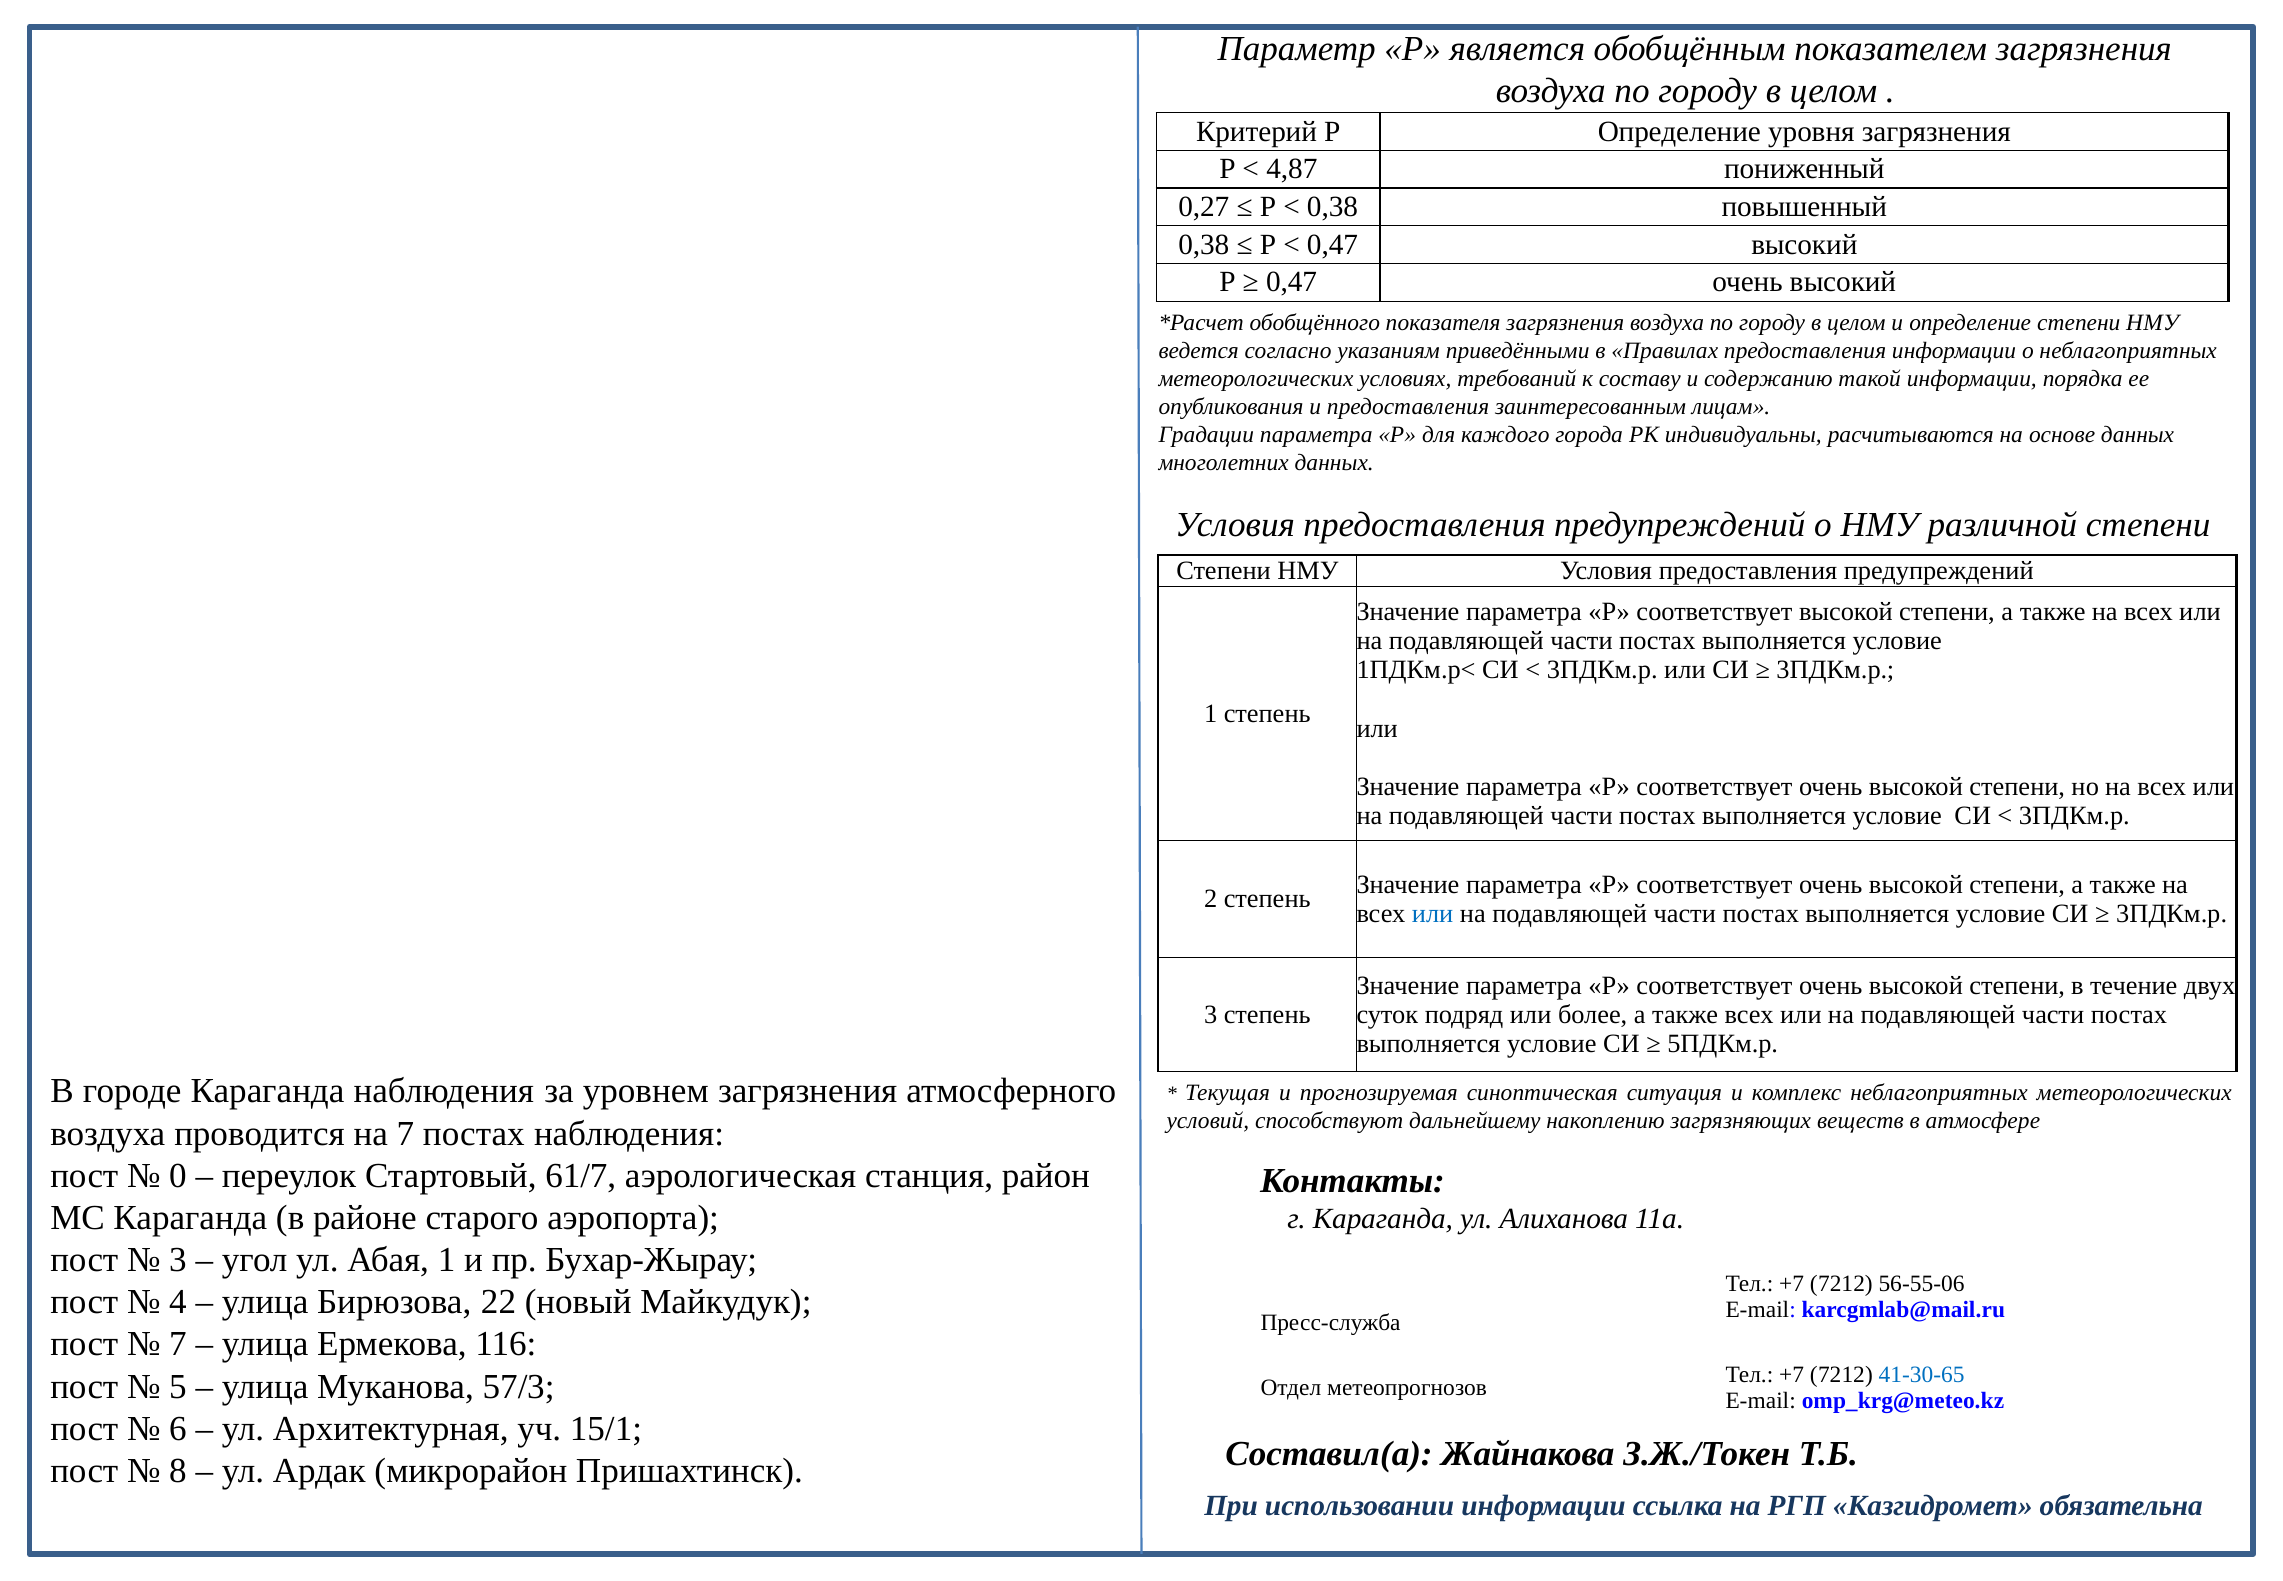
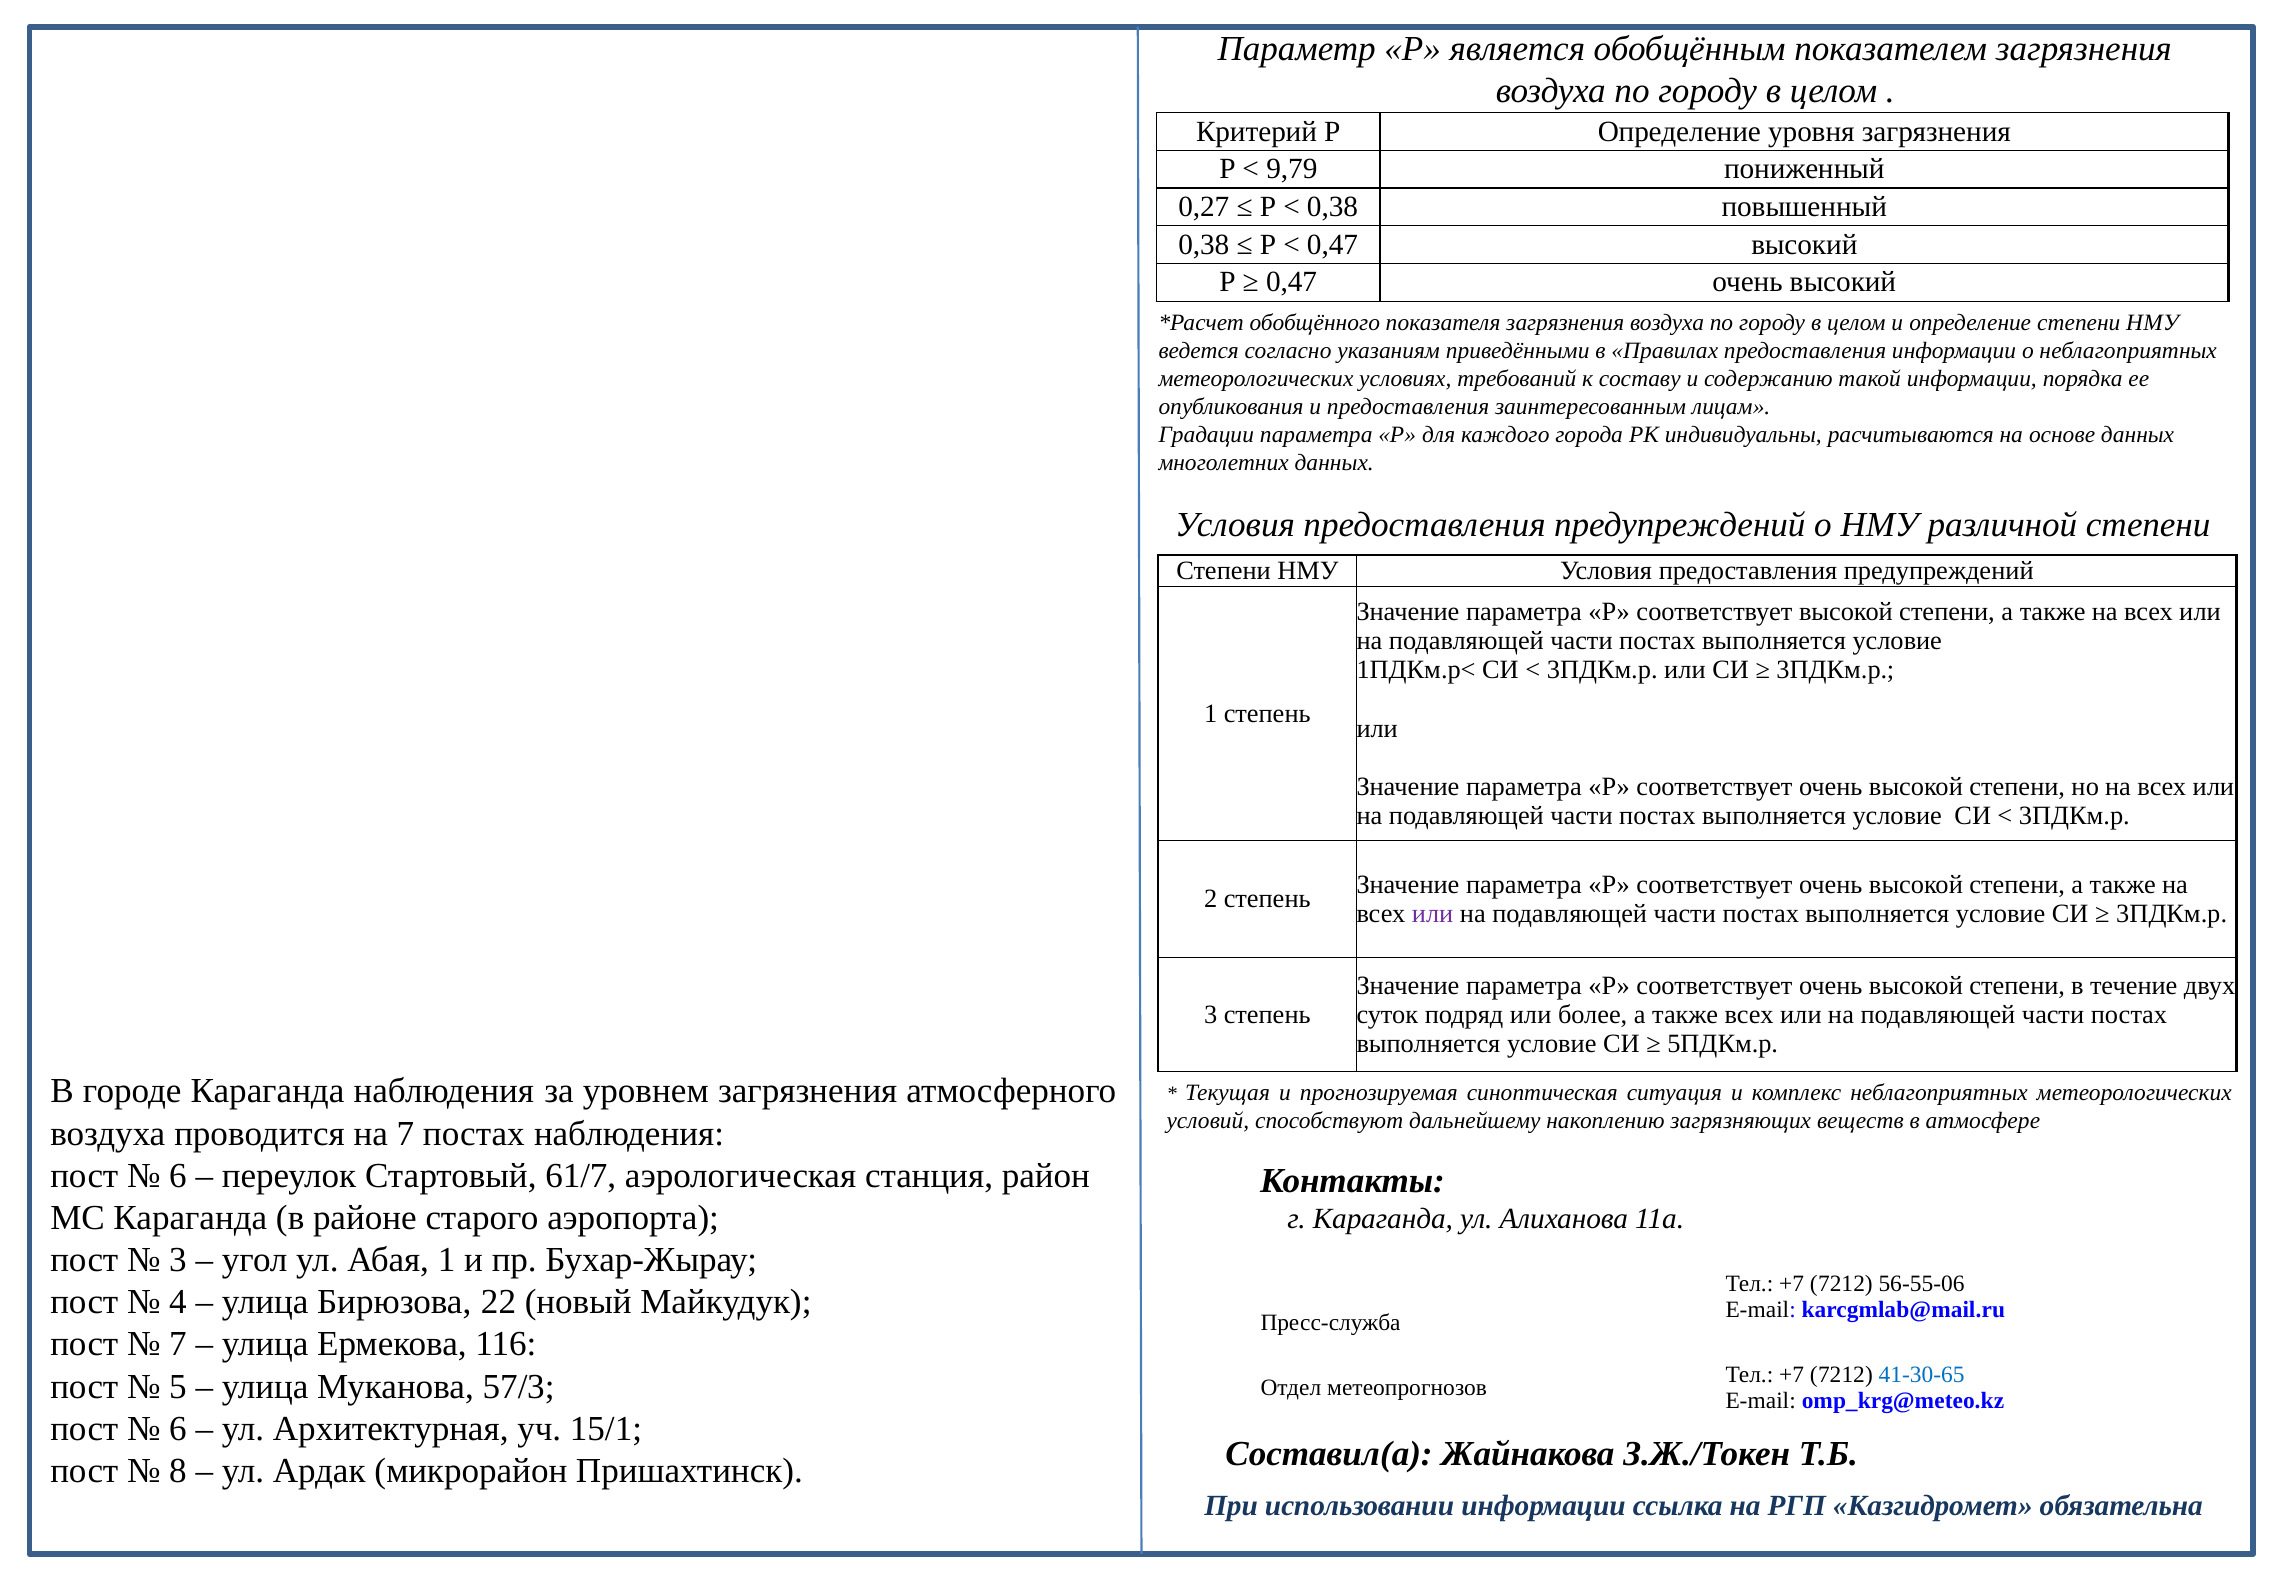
4,87: 4,87 -> 9,79
или at (1433, 913) colour: blue -> purple
0 at (178, 1175): 0 -> 6
